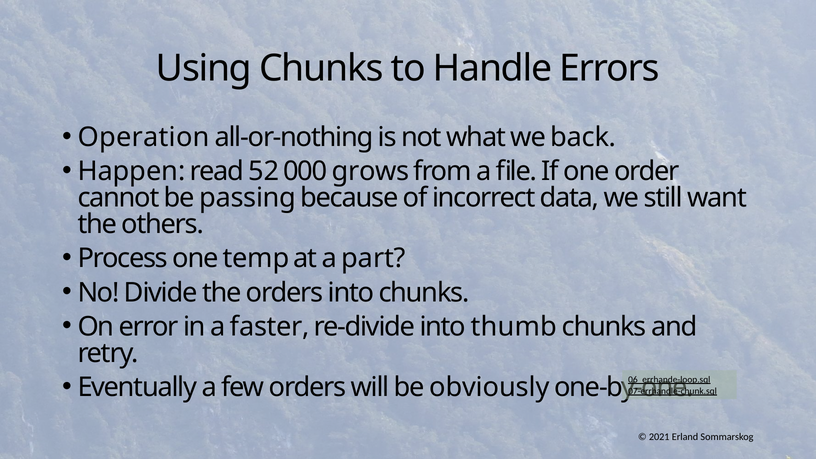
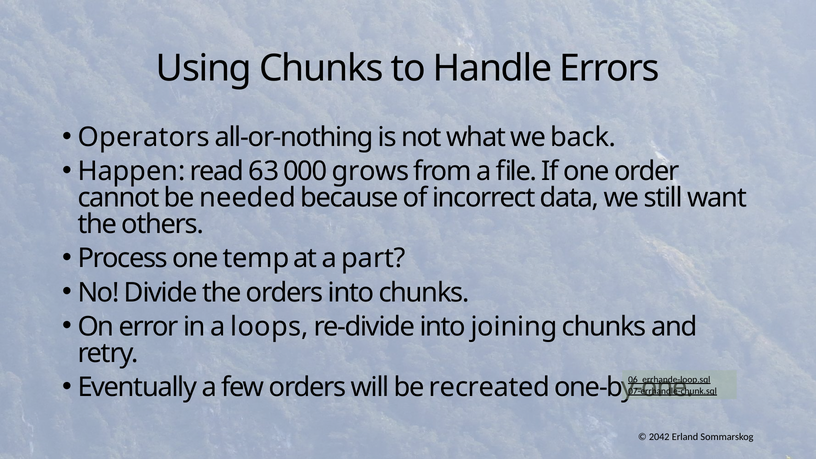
Operation: Operation -> Operators
52: 52 -> 63
passing: passing -> needed
faster: faster -> loops
thumb: thumb -> joining
obviously: obviously -> recreated
2021: 2021 -> 2042
